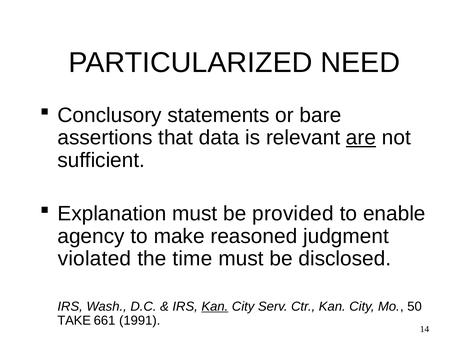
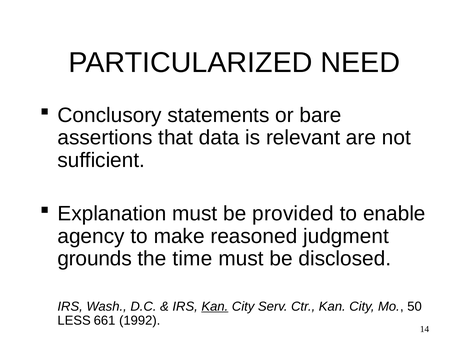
are underline: present -> none
violated: violated -> grounds
TAKE: TAKE -> LESS
1991: 1991 -> 1992
